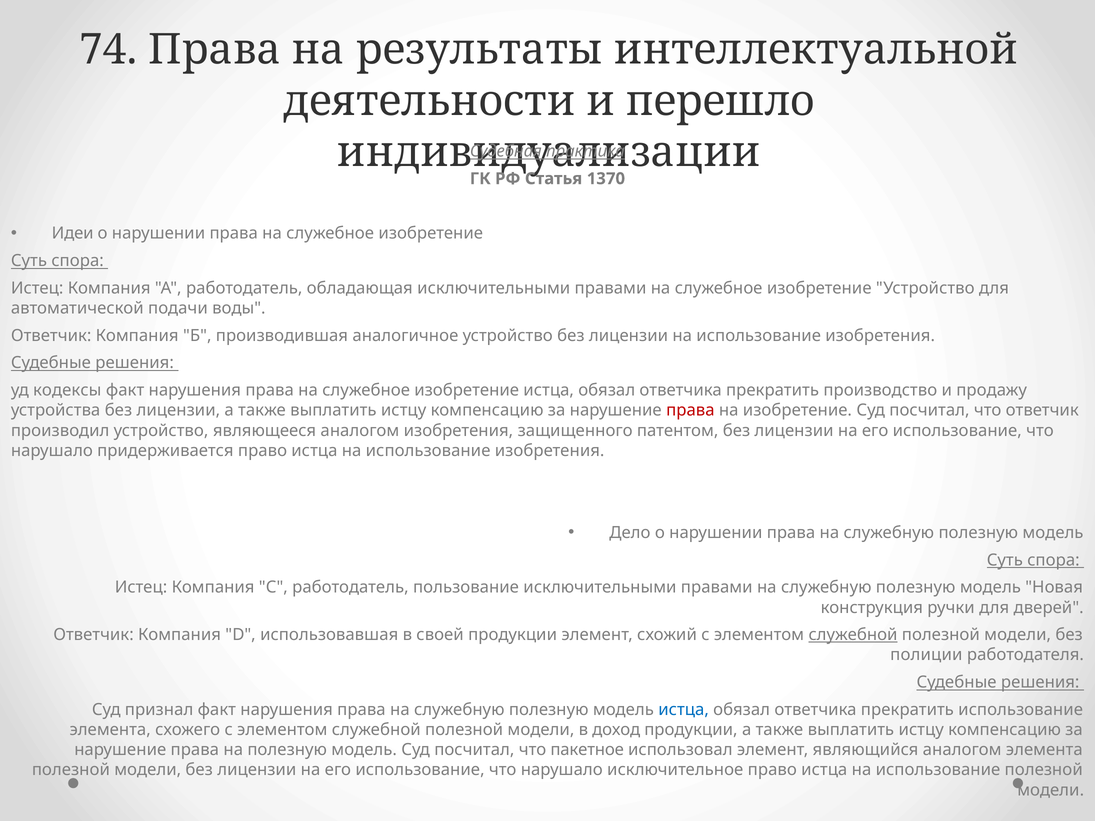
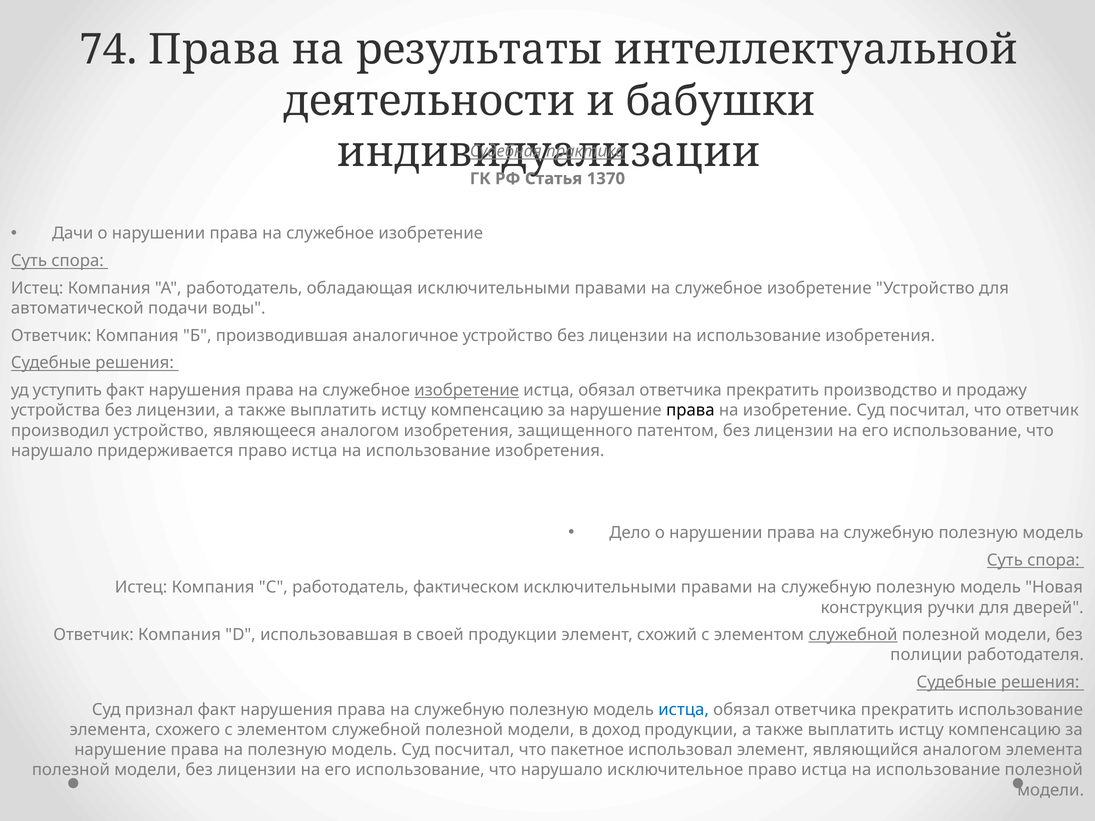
перешло: перешло -> бабушки
Идеи: Идеи -> Дачи
кодексы: кодексы -> уступить
изобретение at (467, 390) underline: none -> present
права at (690, 411) colour: red -> black
пользование: пользование -> фактическом
